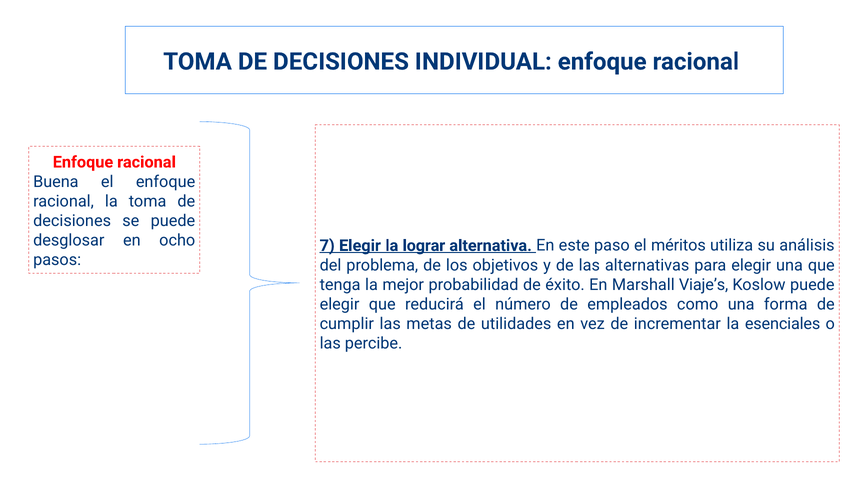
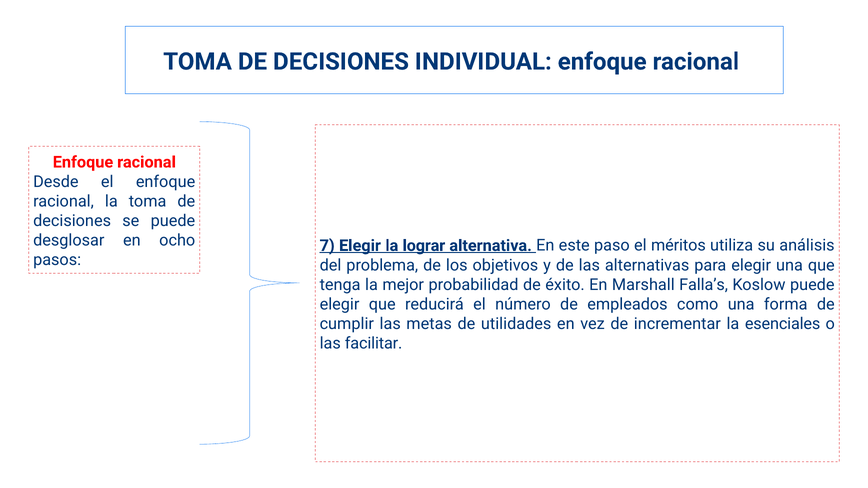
Buena: Buena -> Desde
Viaje’s: Viaje’s -> Falla’s
percibe: percibe -> facilitar
